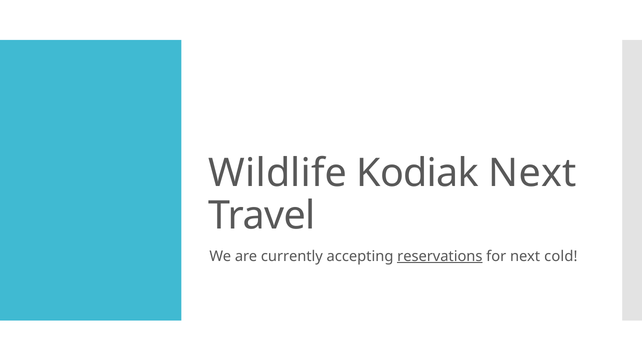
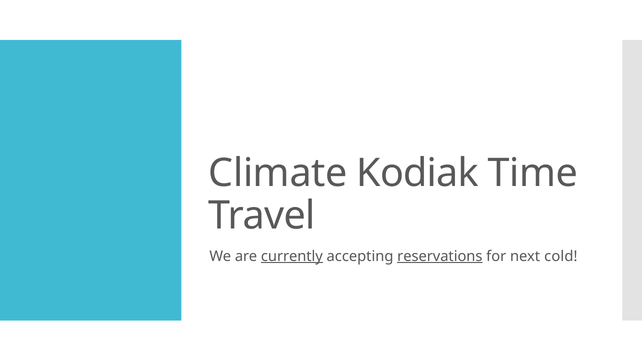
Wildlife: Wildlife -> Climate
Kodiak Next: Next -> Time
currently underline: none -> present
